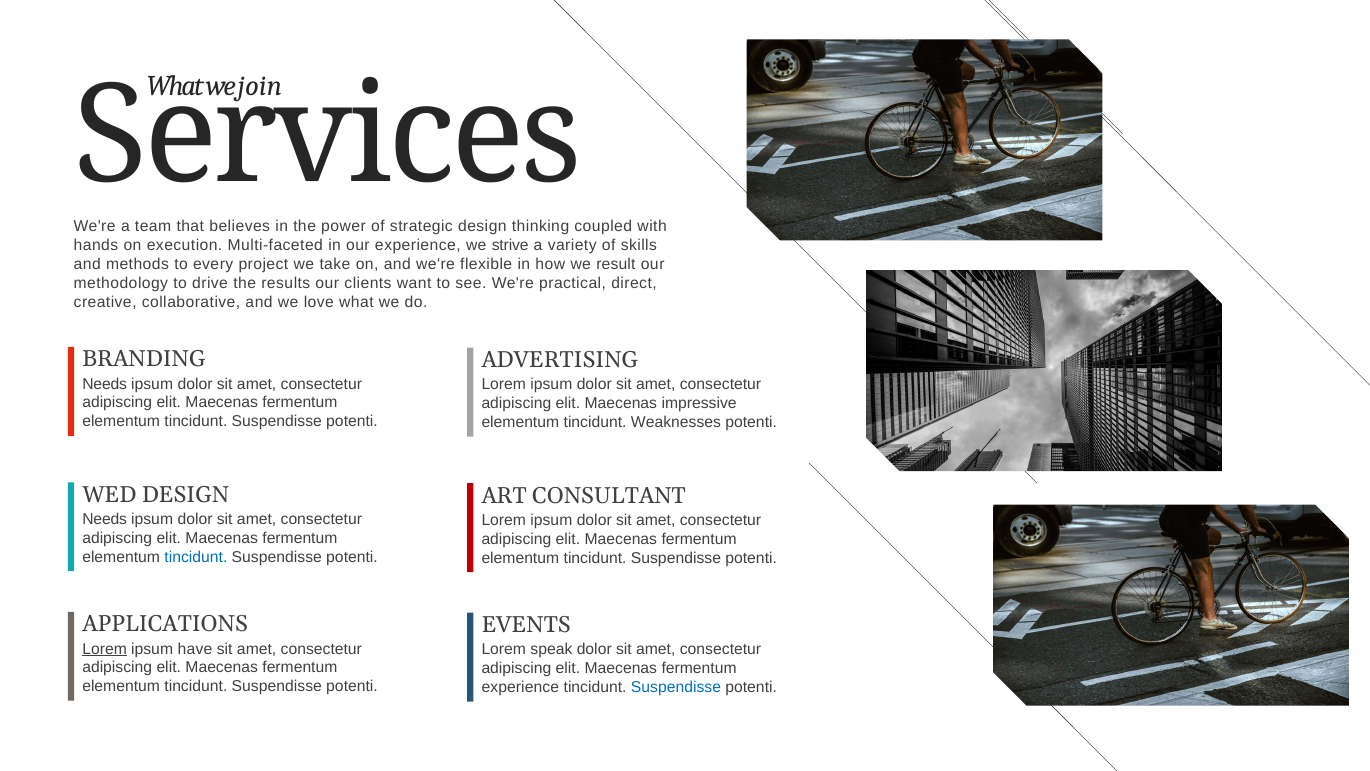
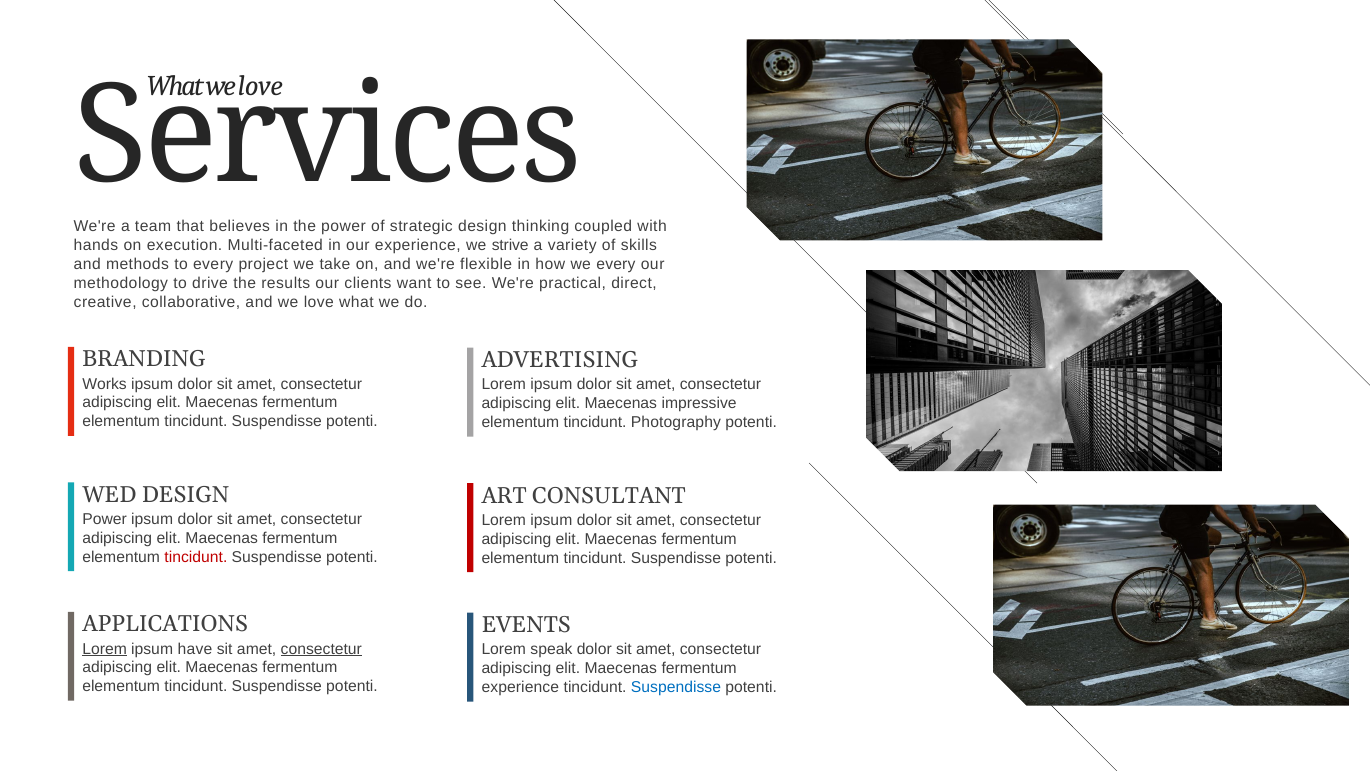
What we join: join -> love
we result: result -> every
Needs at (105, 384): Needs -> Works
Weaknesses: Weaknesses -> Photography
Needs at (105, 519): Needs -> Power
tincidunt at (196, 557) colour: blue -> red
consectetur at (321, 649) underline: none -> present
